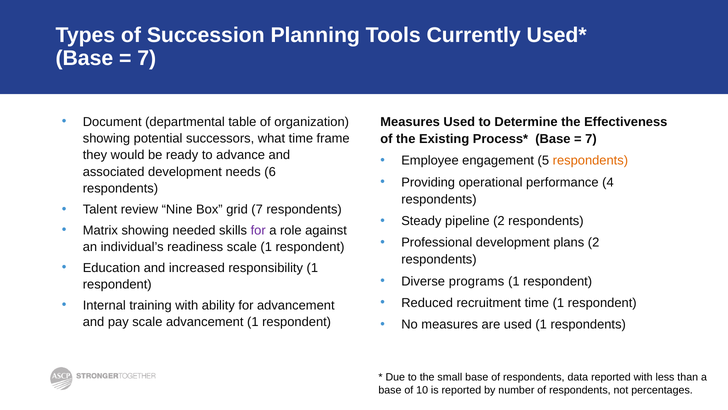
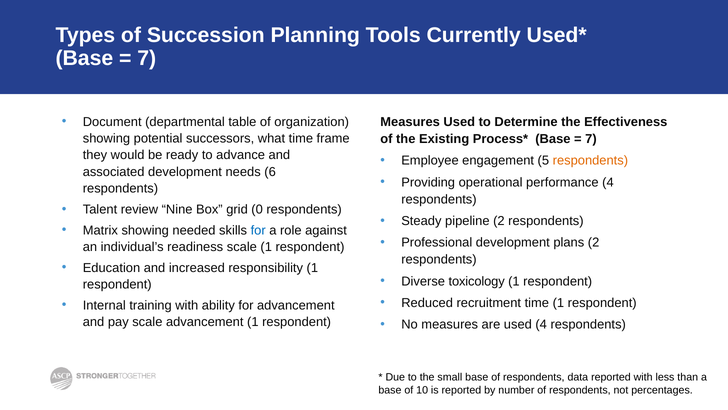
grid 7: 7 -> 0
for at (258, 230) colour: purple -> blue
programs: programs -> toxicology
used 1: 1 -> 4
